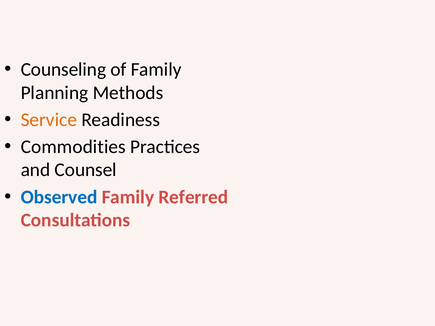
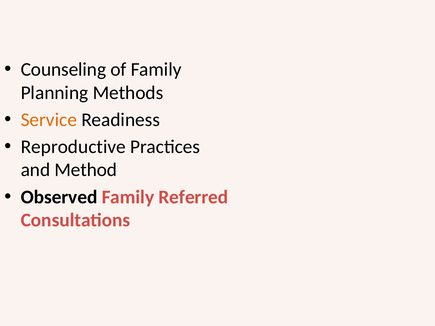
Commodities: Commodities -> Reproductive
Counsel: Counsel -> Method
Observed colour: blue -> black
